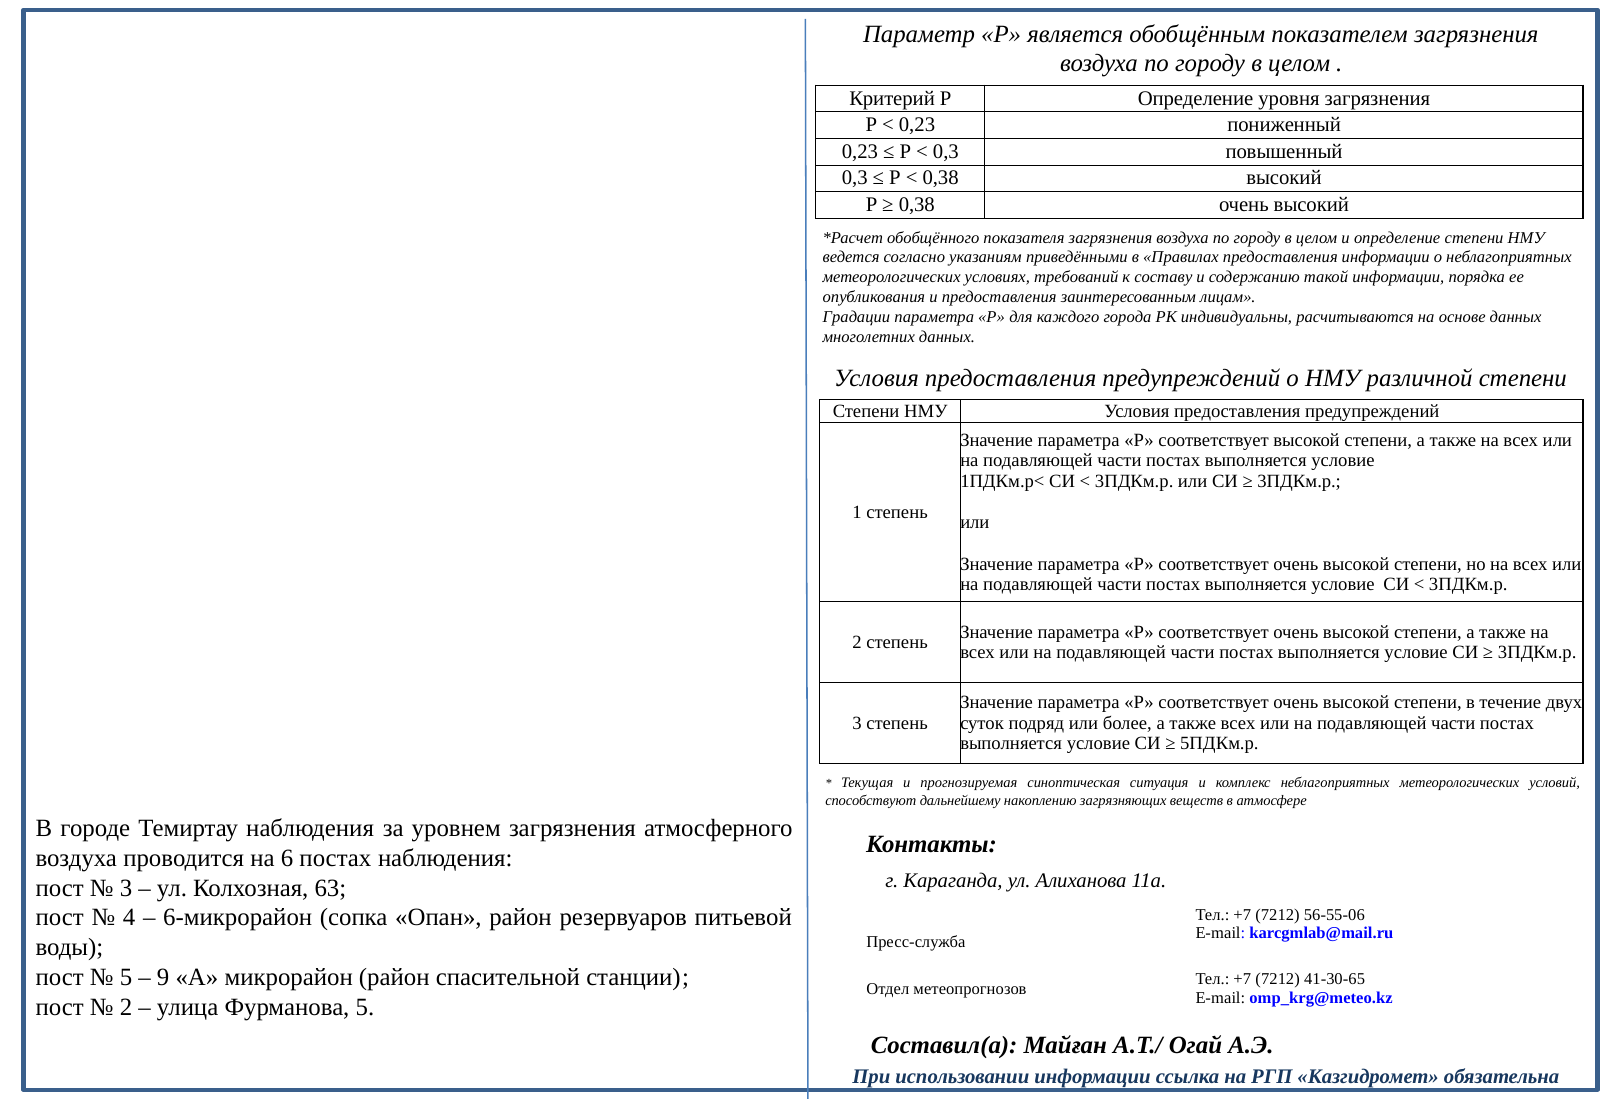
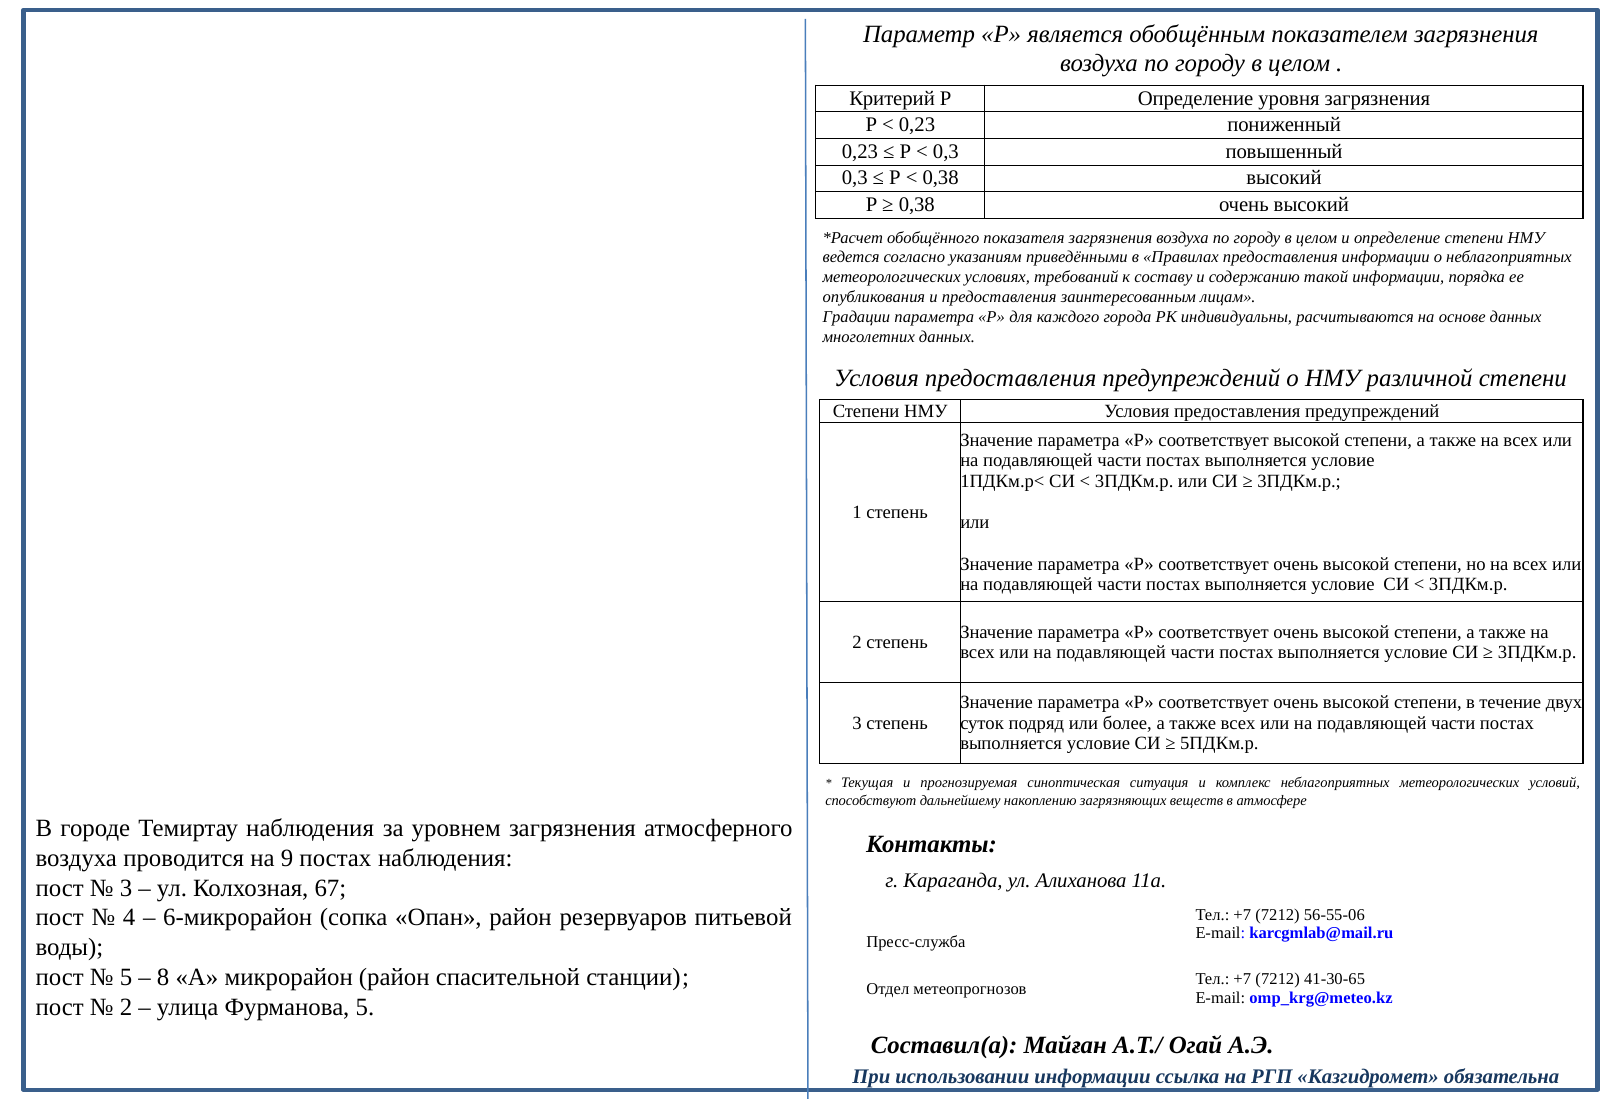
6: 6 -> 9
63: 63 -> 67
9: 9 -> 8
